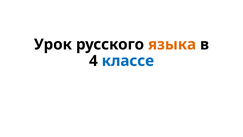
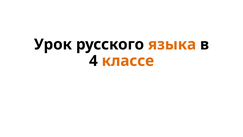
классе colour: blue -> orange
